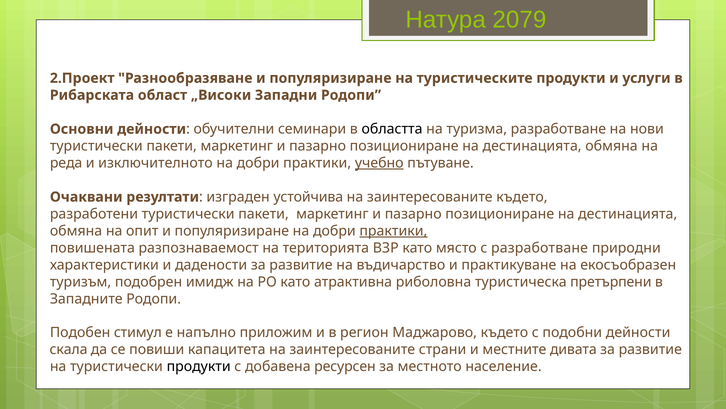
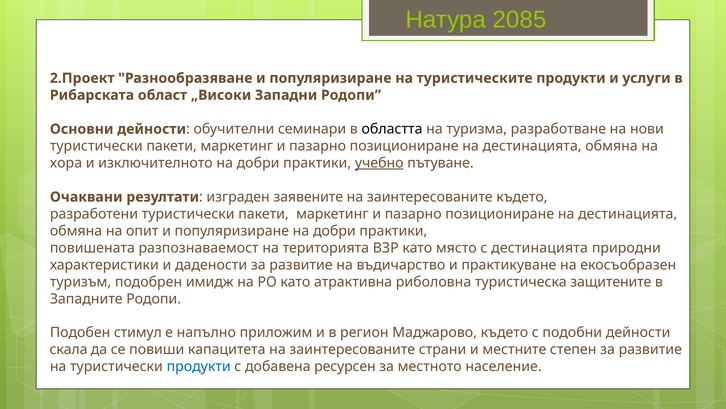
2079: 2079 -> 2085
реда: реда -> хора
устойчива: устойчива -> заявените
практики at (393, 231) underline: present -> none
с разработване: разработване -> дестинацията
претърпени: претърпени -> защитените
дивата: дивата -> степен
продукти at (199, 366) colour: black -> blue
